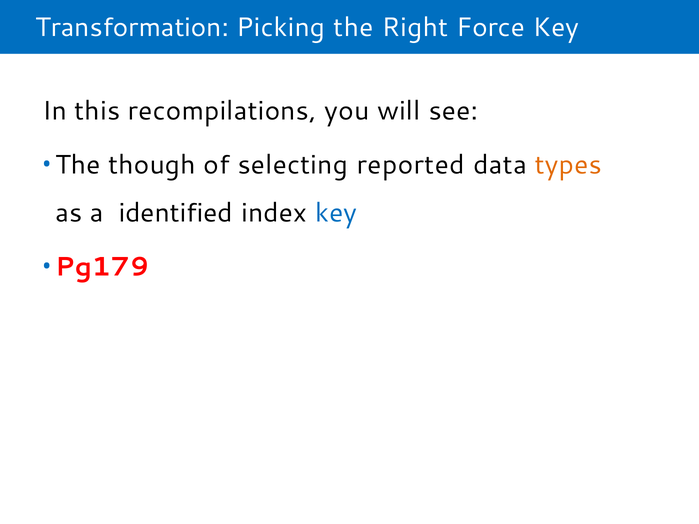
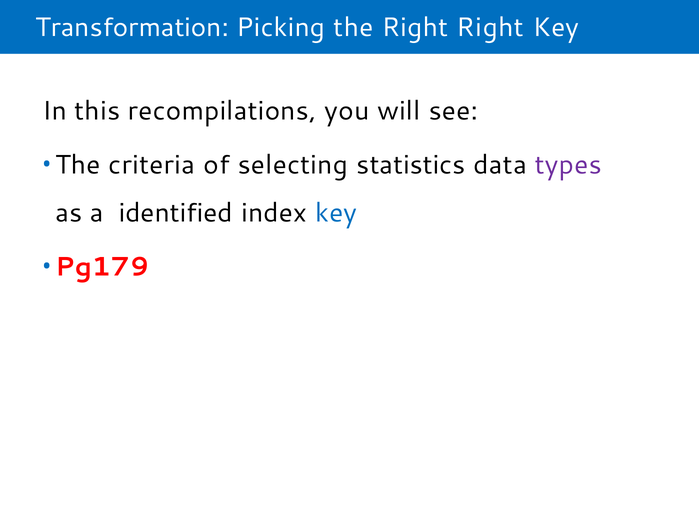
Right Force: Force -> Right
though: though -> criteria
reported: reported -> statistics
types colour: orange -> purple
